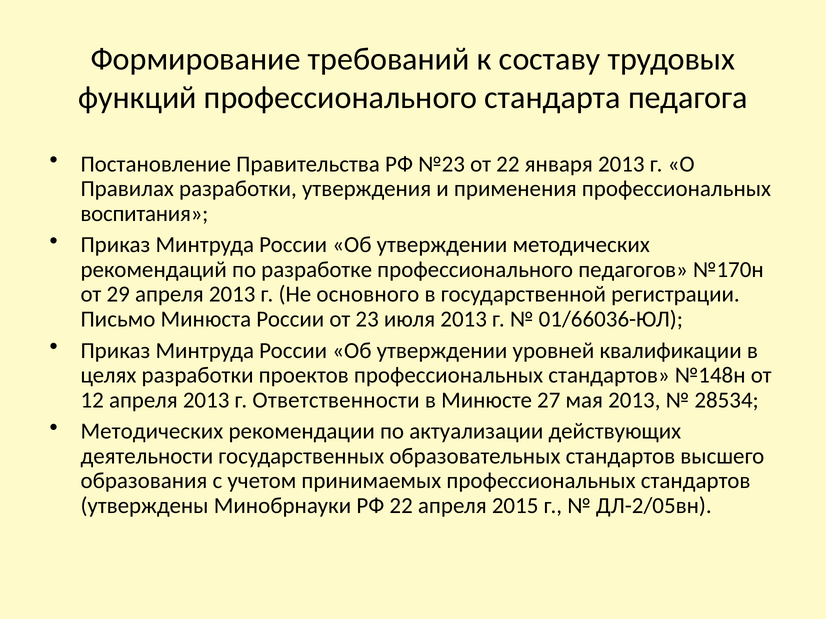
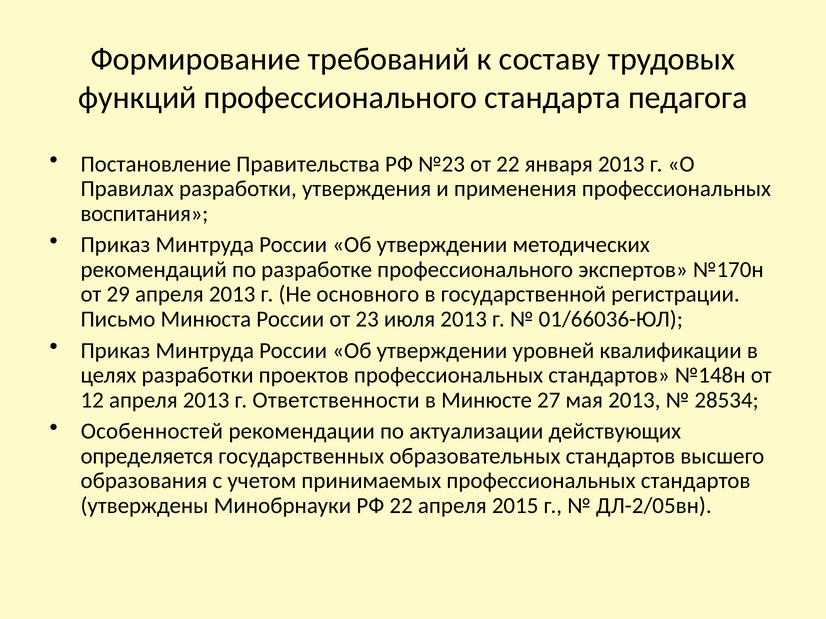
педагогов: педагогов -> экспертов
Методических at (152, 432): Методических -> Особенностей
деятельности: деятельности -> определяется
